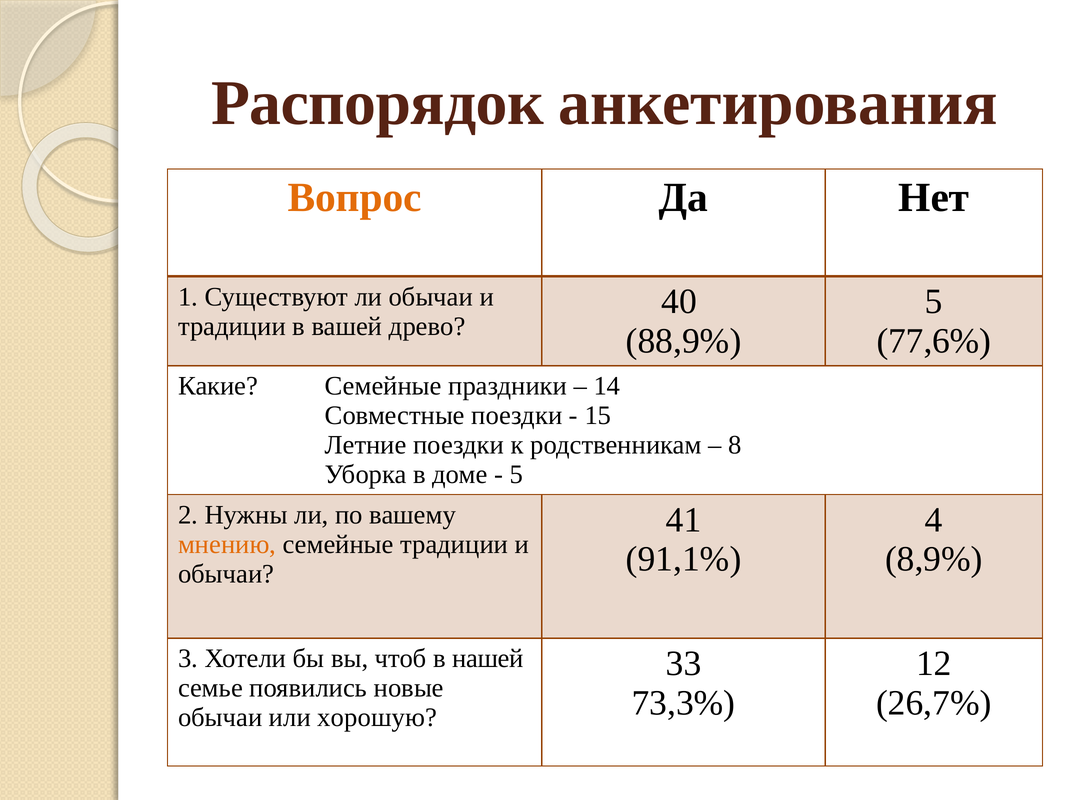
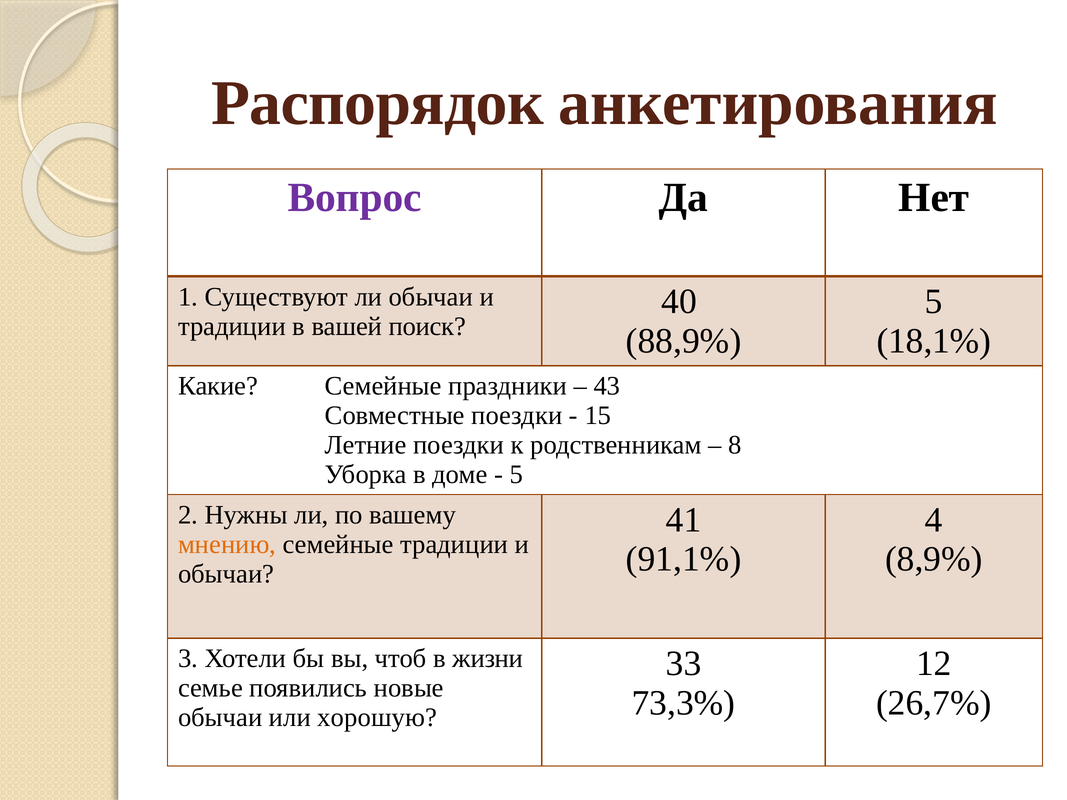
Вопрос colour: orange -> purple
древо: древо -> поиск
77,6%: 77,6% -> 18,1%
14: 14 -> 43
нашей: нашей -> жизни
